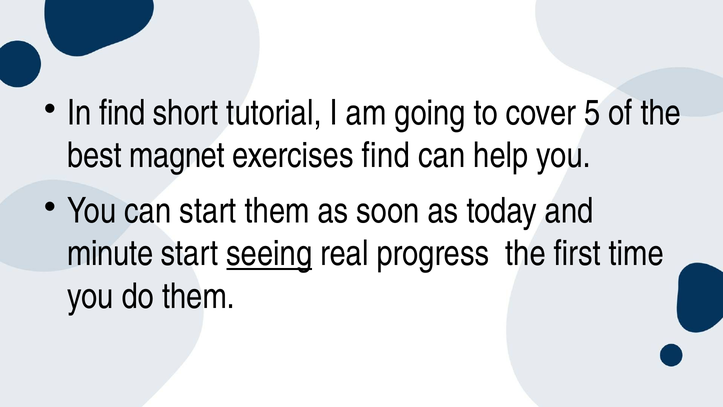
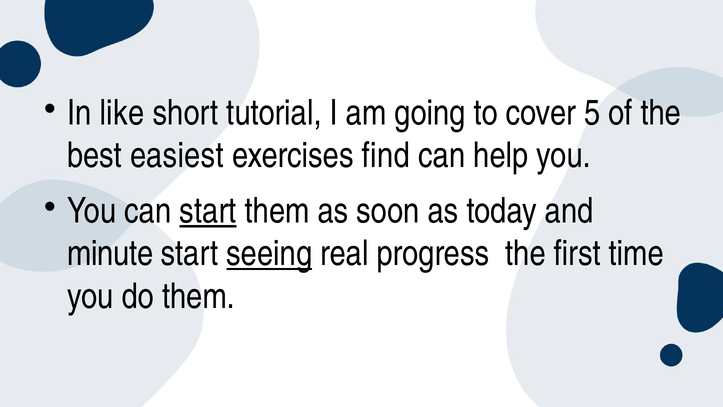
In find: find -> like
magnet: magnet -> easiest
start at (208, 211) underline: none -> present
